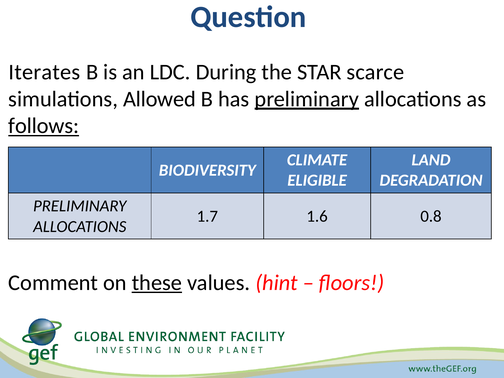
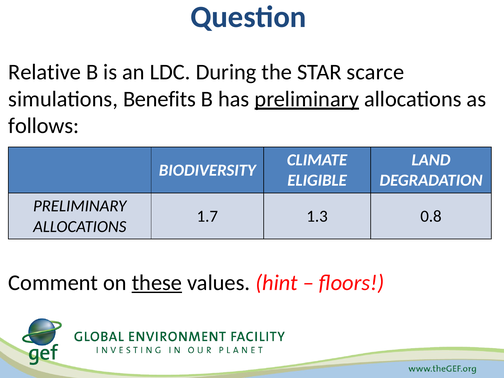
Iterates: Iterates -> Relative
Allowed: Allowed -> Benefits
follows underline: present -> none
1.6: 1.6 -> 1.3
